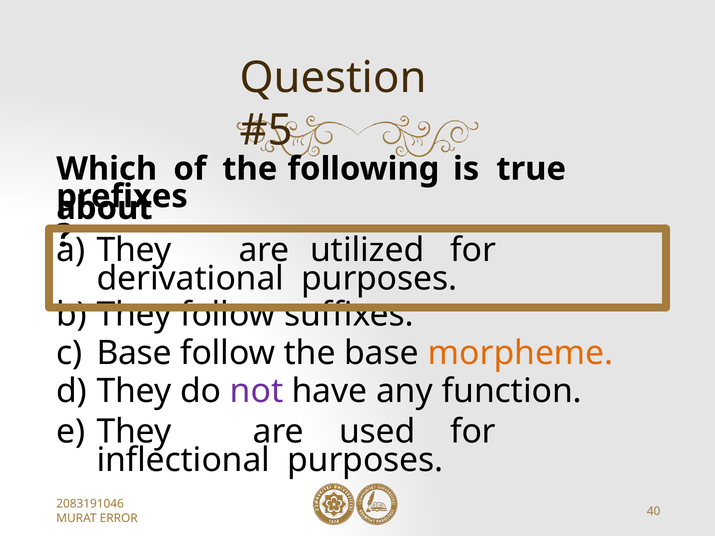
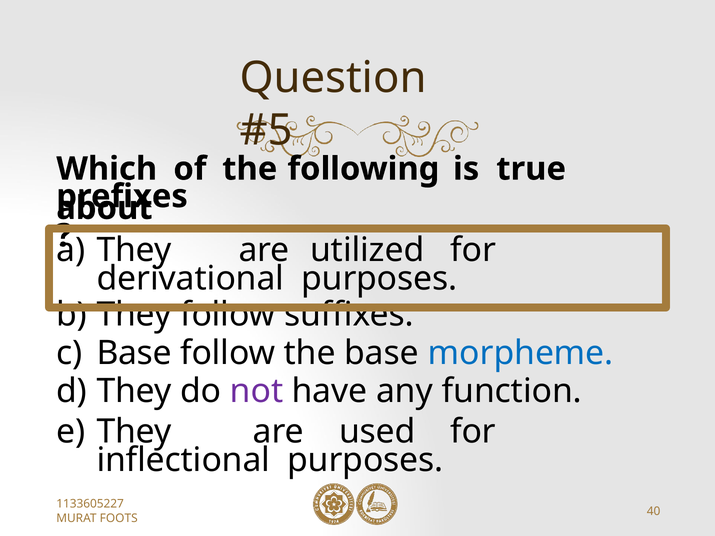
morpheme colour: orange -> blue
2083191046: 2083191046 -> 1133605227
ERROR: ERROR -> FOOTS
